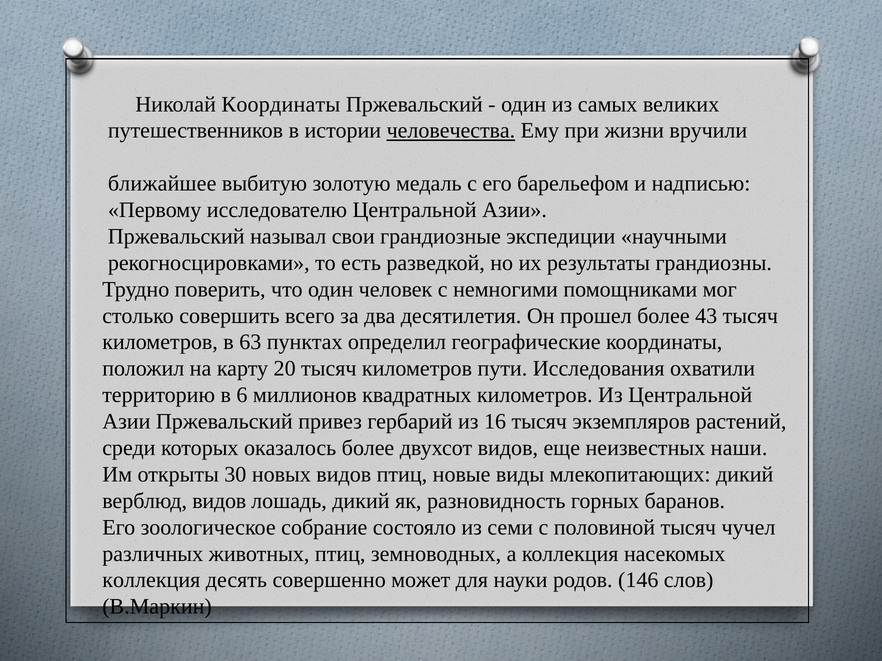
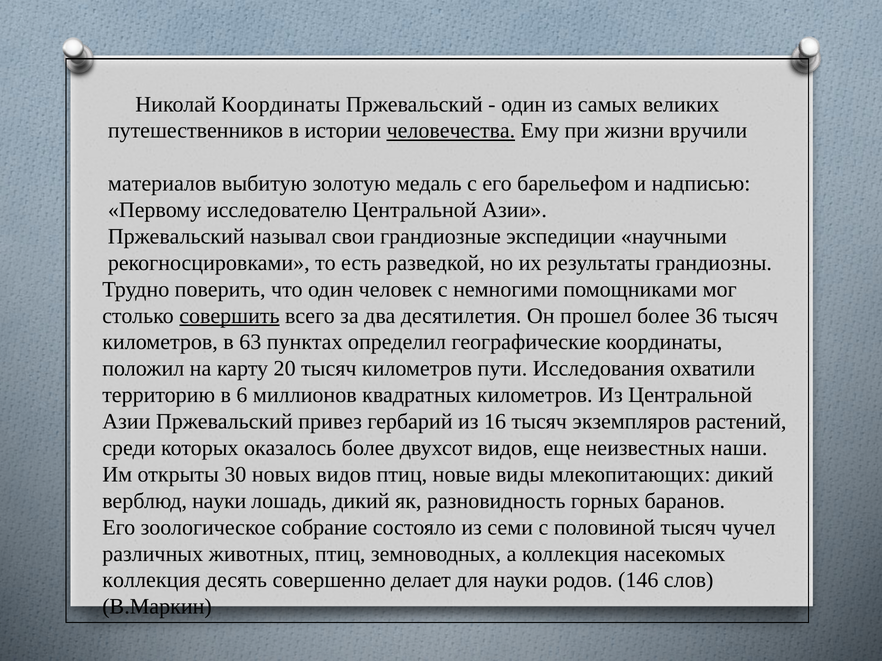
ближайшее: ближайшее -> материалов
совершить underline: none -> present
43: 43 -> 36
верблюд видов: видов -> науки
может: может -> делает
